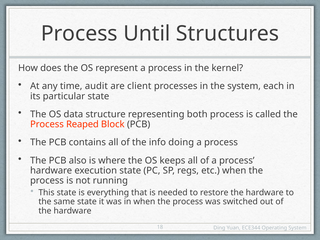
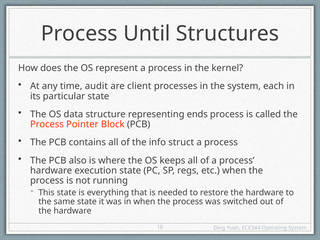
both: both -> ends
Reaped: Reaped -> Pointer
doing: doing -> struct
